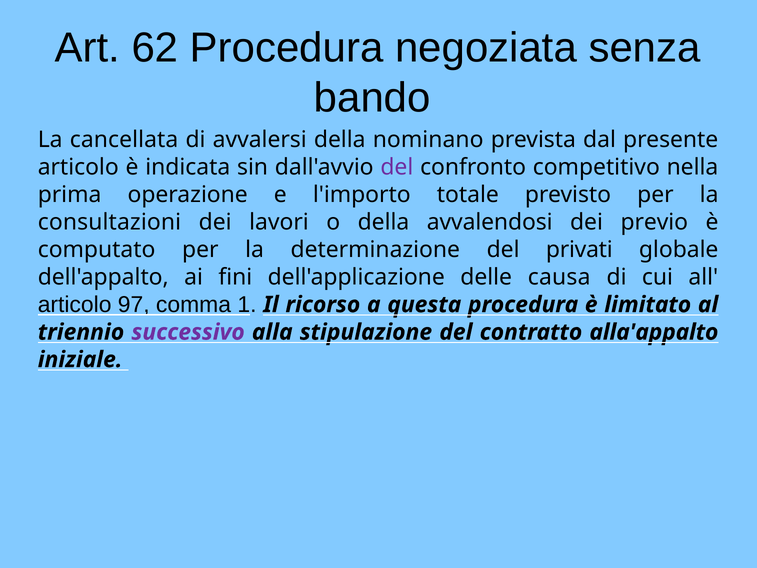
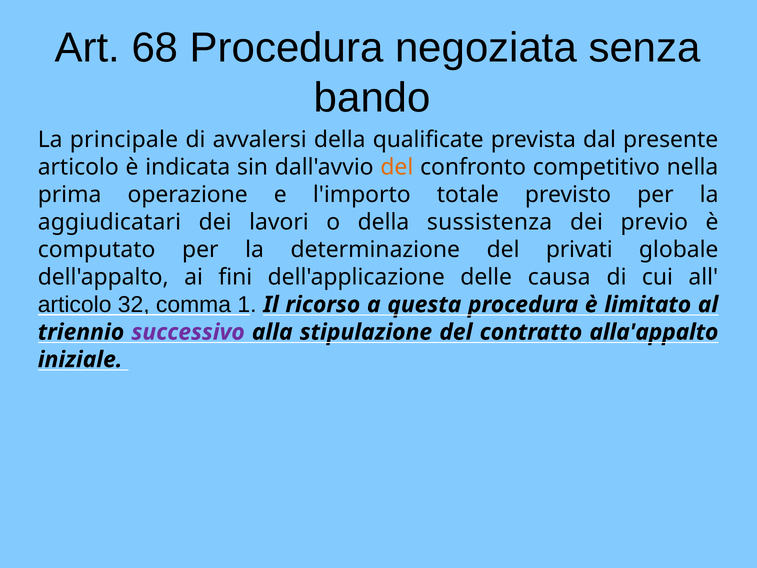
62: 62 -> 68
cancellata: cancellata -> principale
nominano: nominano -> qualificate
del at (397, 167) colour: purple -> orange
consultazioni: consultazioni -> aggiudicatari
avvalendosi: avvalendosi -> sussistenza
97: 97 -> 32
